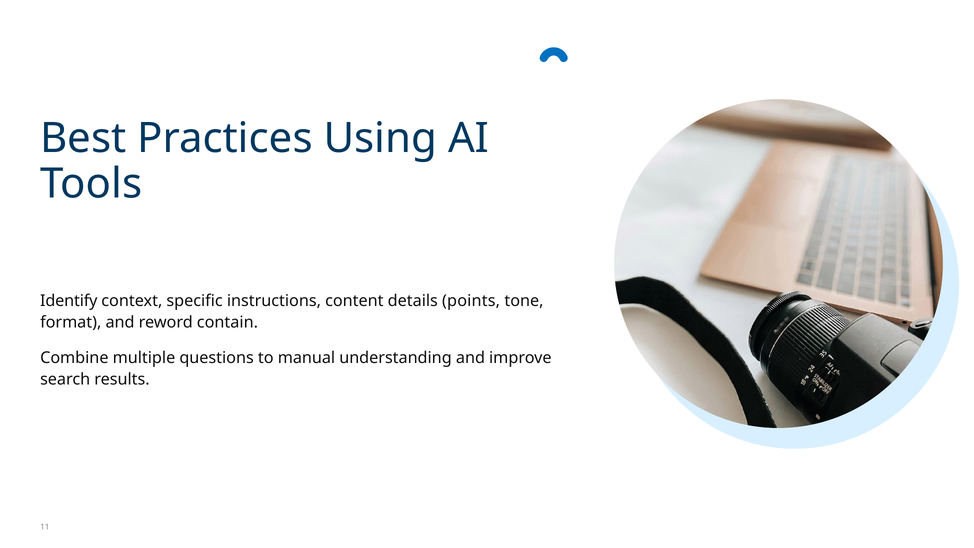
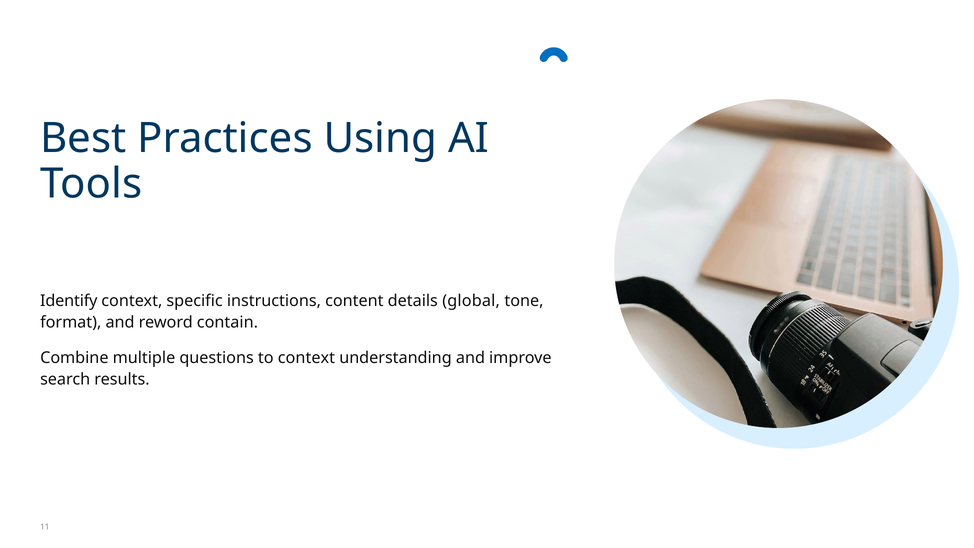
points: points -> global
to manual: manual -> context
